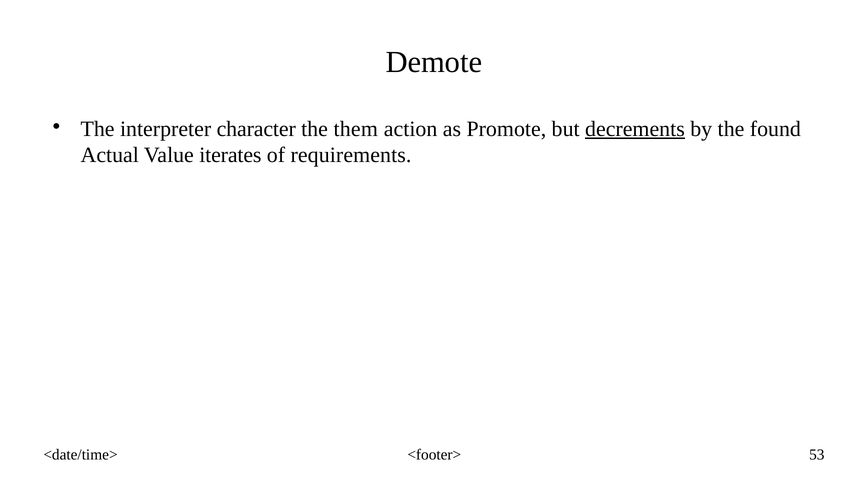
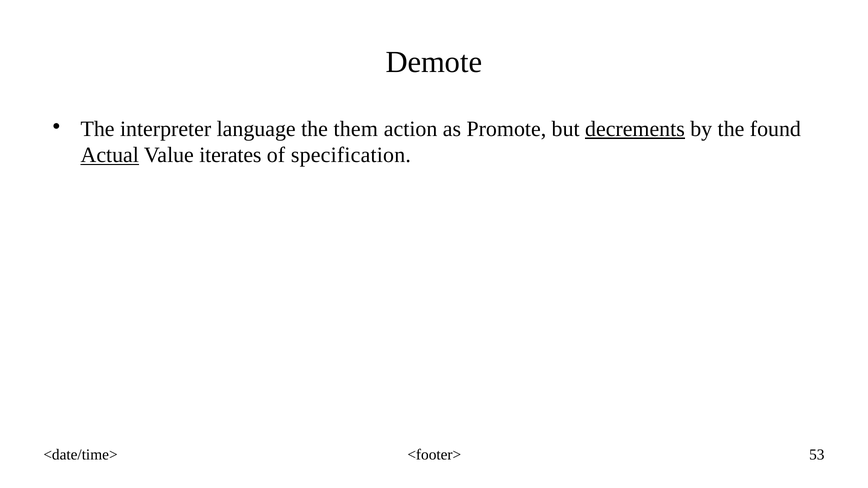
character: character -> language
Actual underline: none -> present
requirements: requirements -> specification
